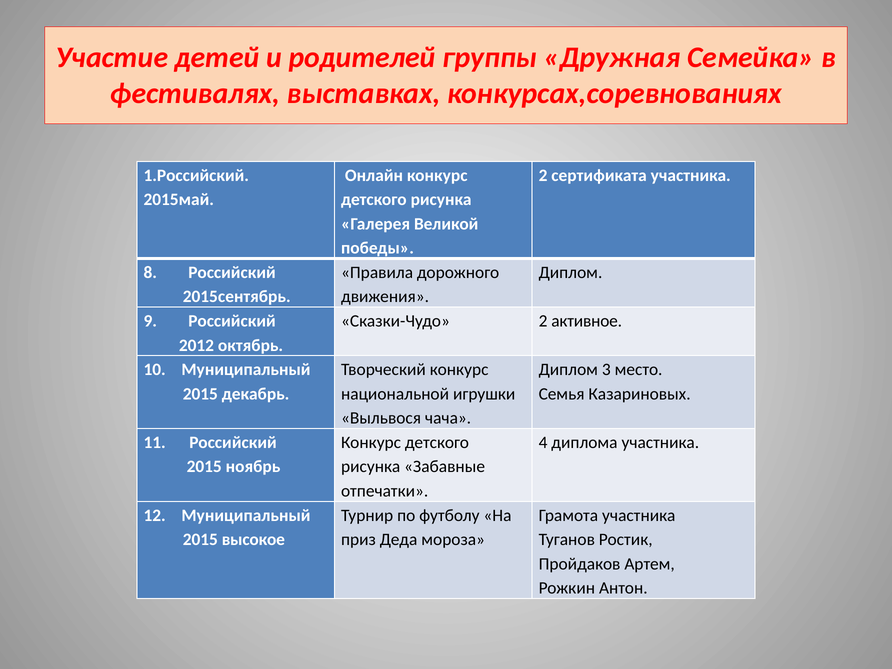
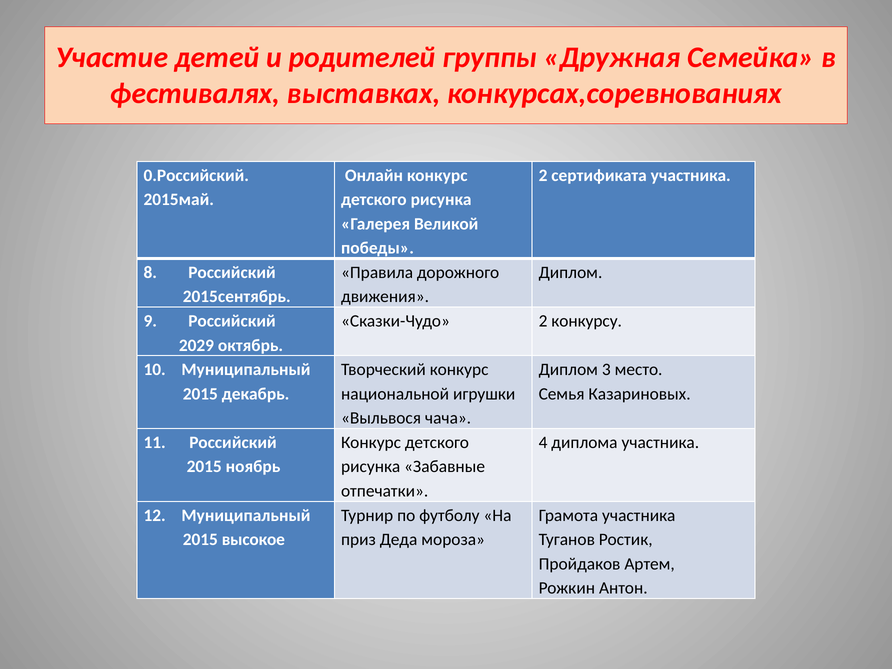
1.Российский: 1.Российский -> 0.Российский
активное: активное -> конкурсу
2012: 2012 -> 2029
